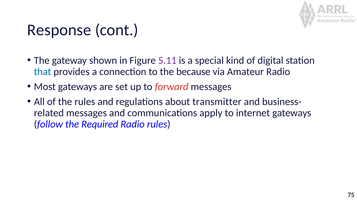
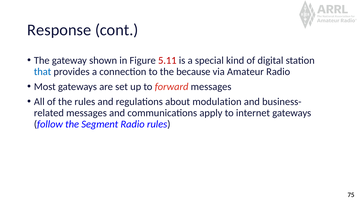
5.11 colour: purple -> red
transmitter: transmitter -> modulation
Required: Required -> Segment
